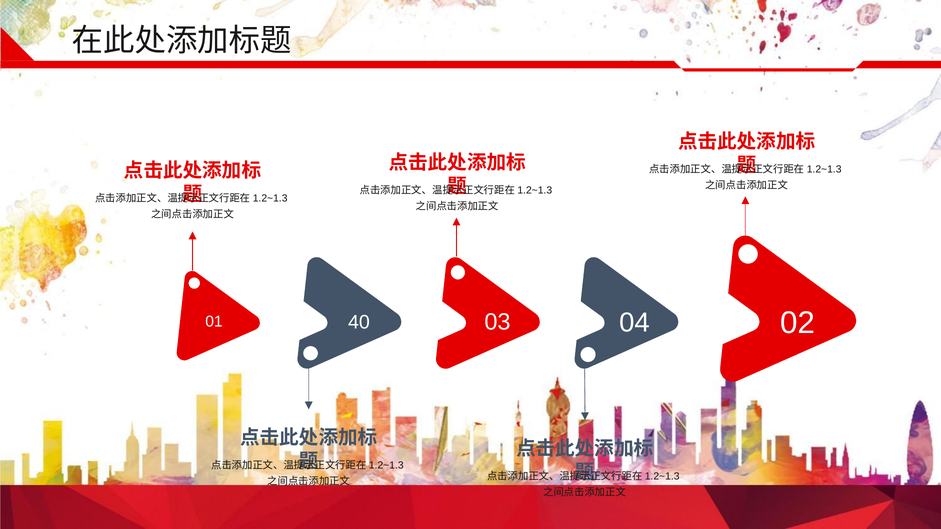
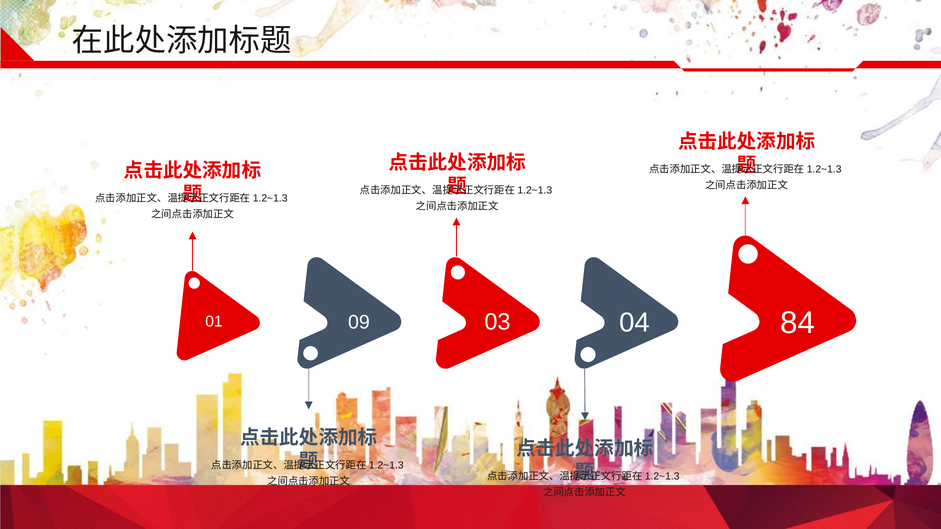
40: 40 -> 09
02: 02 -> 84
